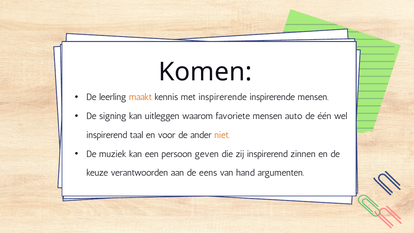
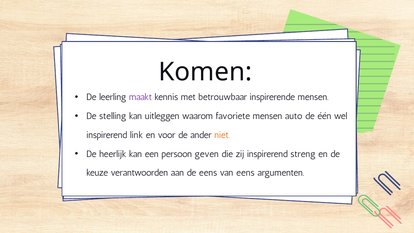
maakt colour: orange -> purple
met inspirerende: inspirerende -> betrouwbaar
signing: signing -> stelling
taal: taal -> link
muziek: muziek -> heerlijk
zinnen: zinnen -> streng
van hand: hand -> eens
